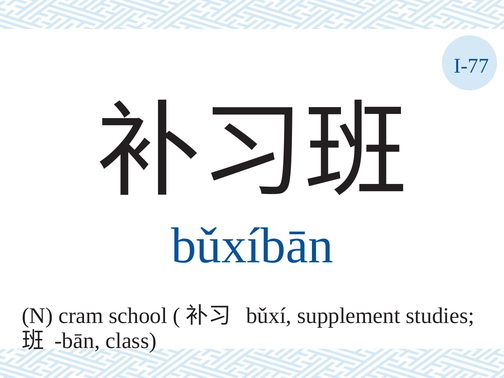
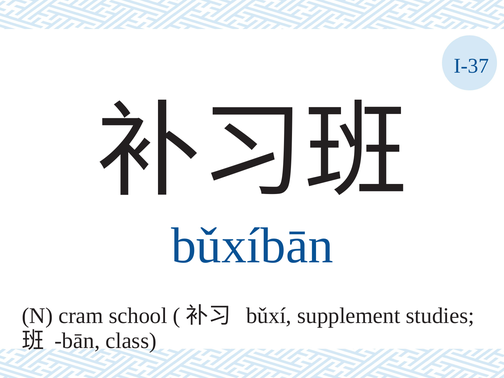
I-77: I-77 -> I-37
